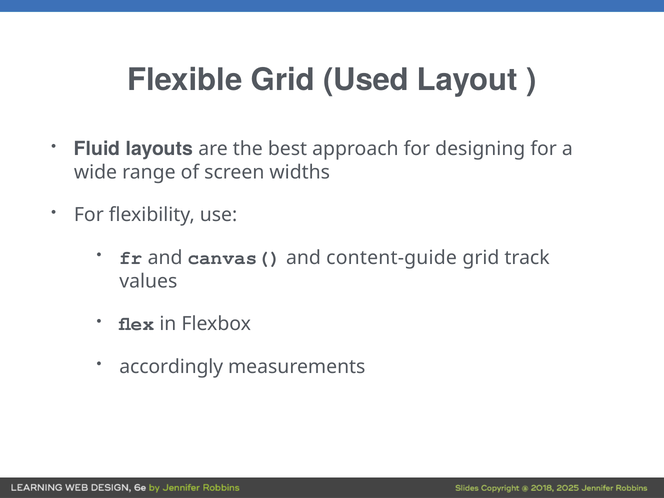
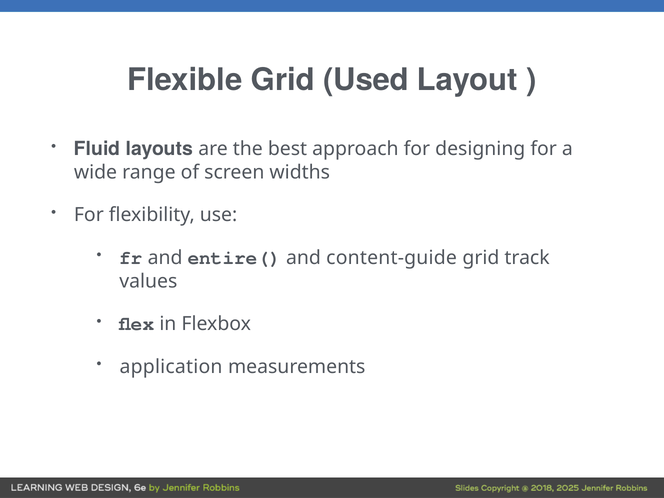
canvas(: canvas( -> entire(
accordingly: accordingly -> application
